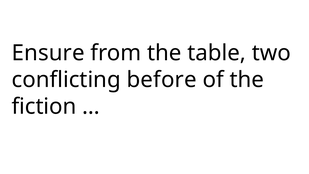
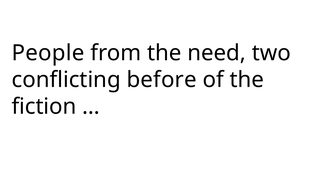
Ensure: Ensure -> People
table: table -> need
